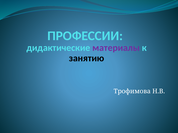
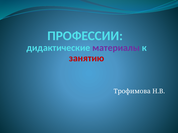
занятию colour: black -> red
